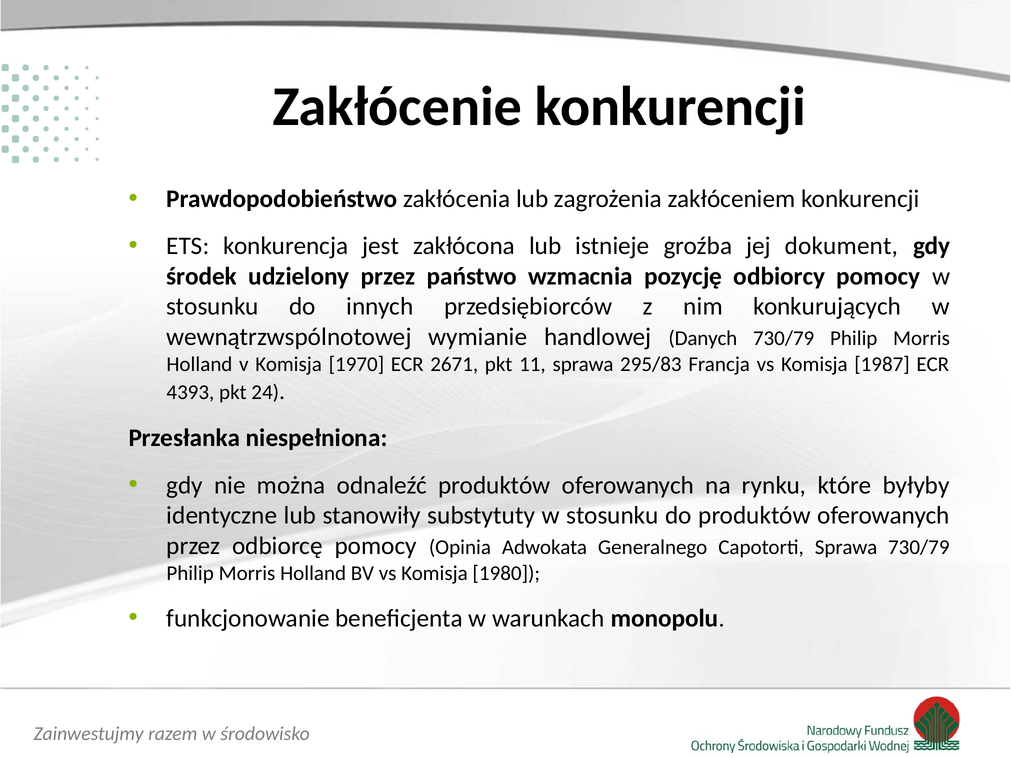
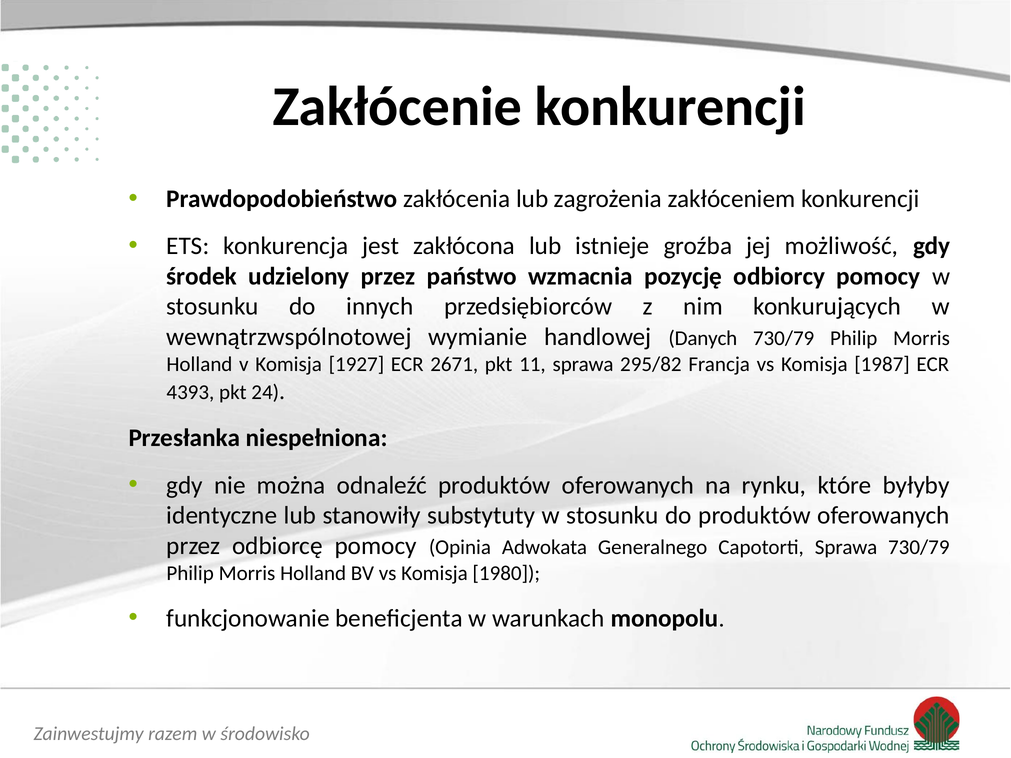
dokument: dokument -> możliwość
1970: 1970 -> 1927
295/83: 295/83 -> 295/82
